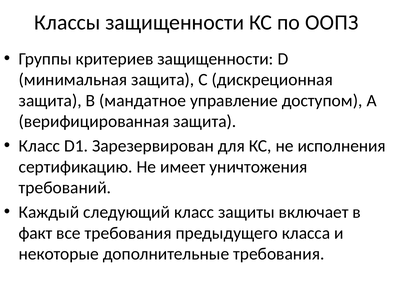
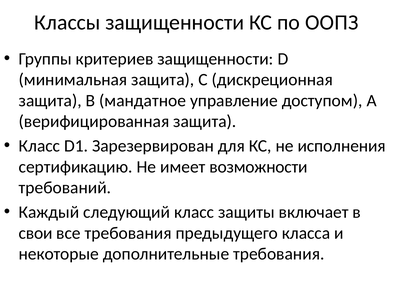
уничтожения: уничтожения -> возможности
факт: факт -> свои
